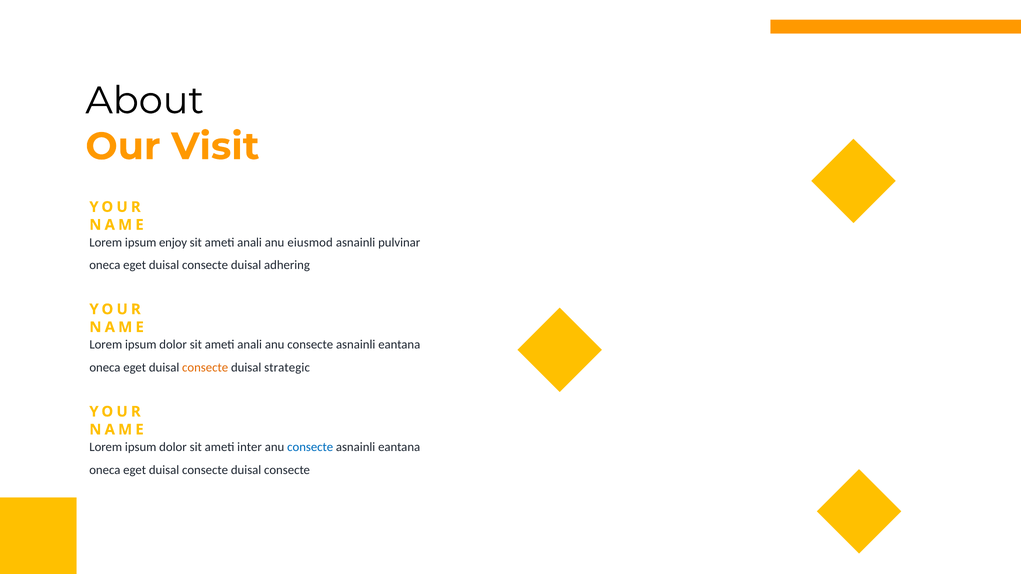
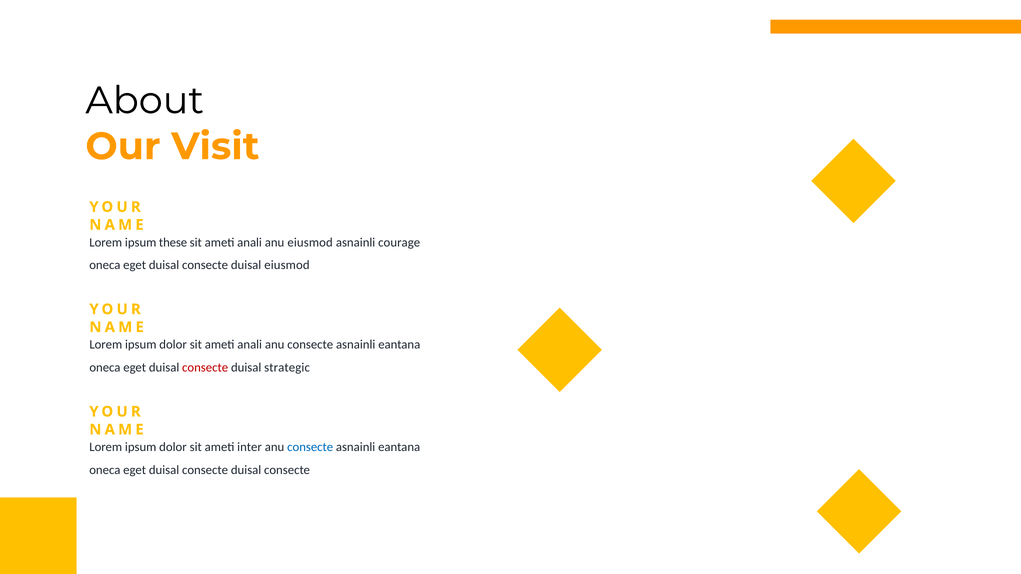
enjoy: enjoy -> these
pulvinar: pulvinar -> courage
duisal adhering: adhering -> eiusmod
consecte at (205, 368) colour: orange -> red
